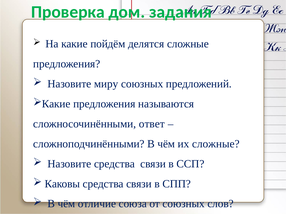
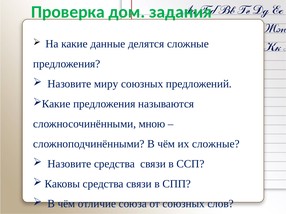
пойдём: пойдём -> данные
ответ: ответ -> мною
